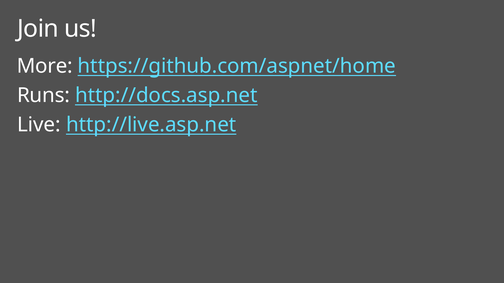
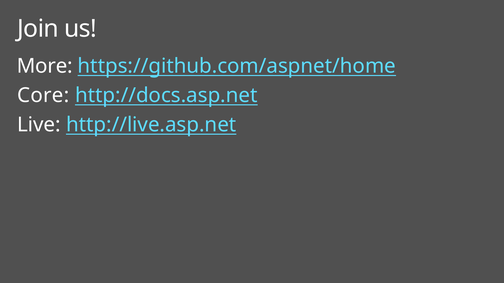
Runs: Runs -> Core
